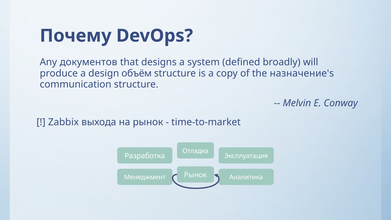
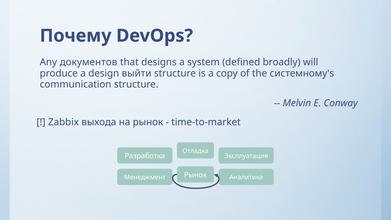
объём: объём -> выйти
назначение's: назначение's -> системному's
